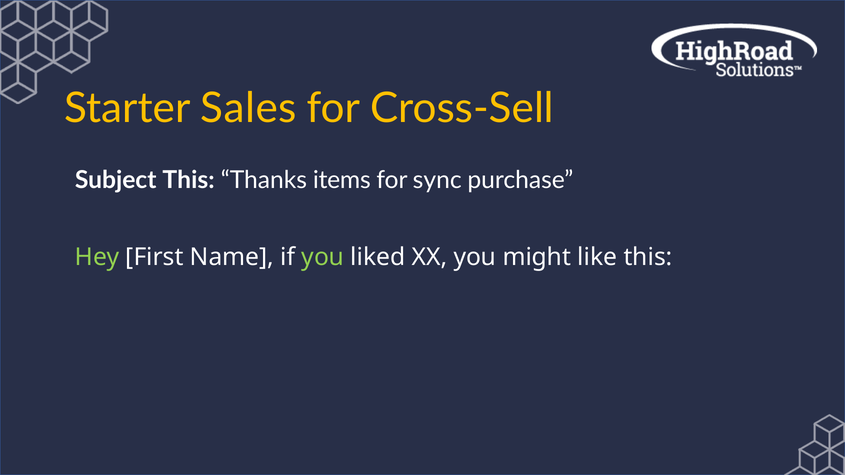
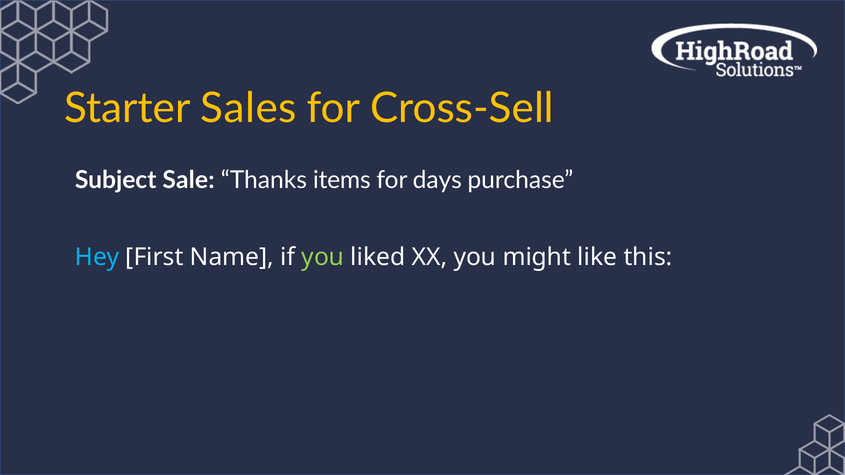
Subject This: This -> Sale
sync: sync -> days
Hey colour: light green -> light blue
